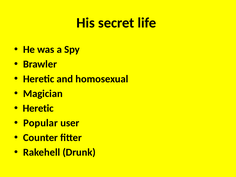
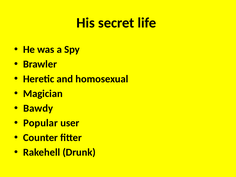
Heretic at (38, 108): Heretic -> Bawdy
